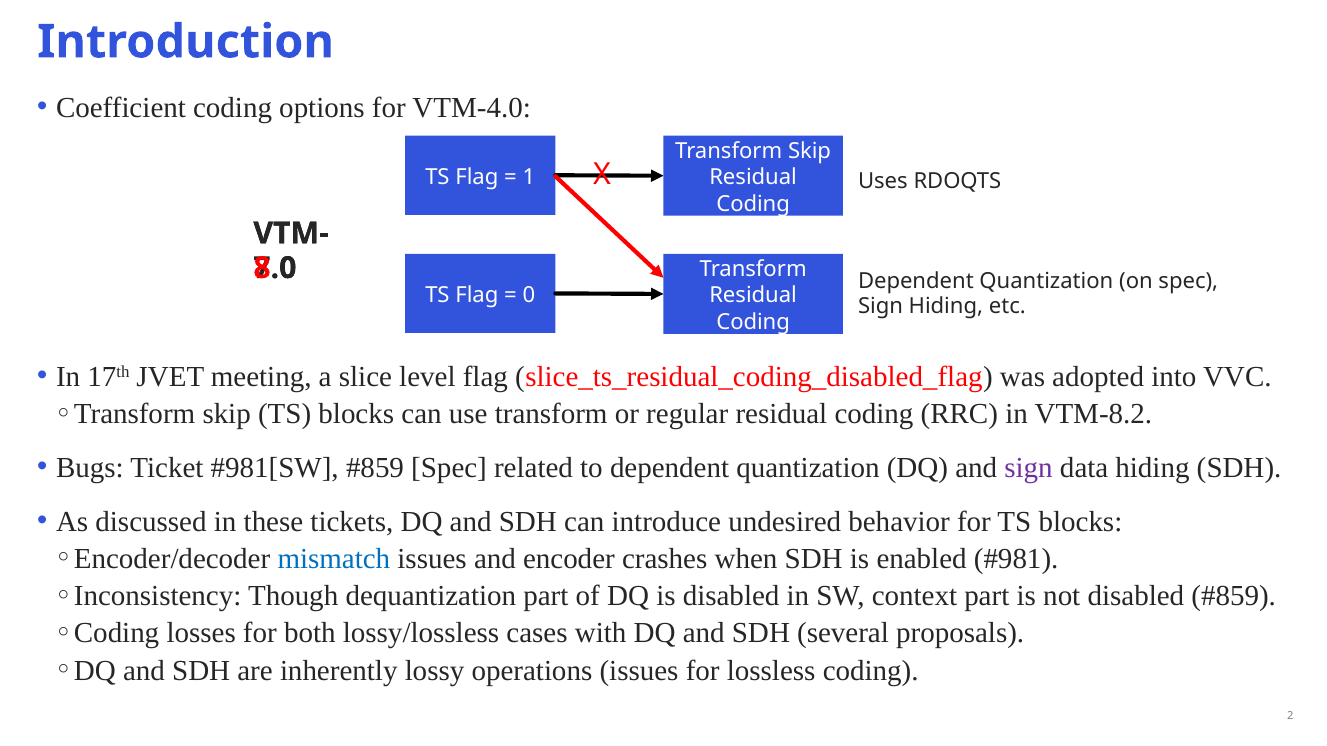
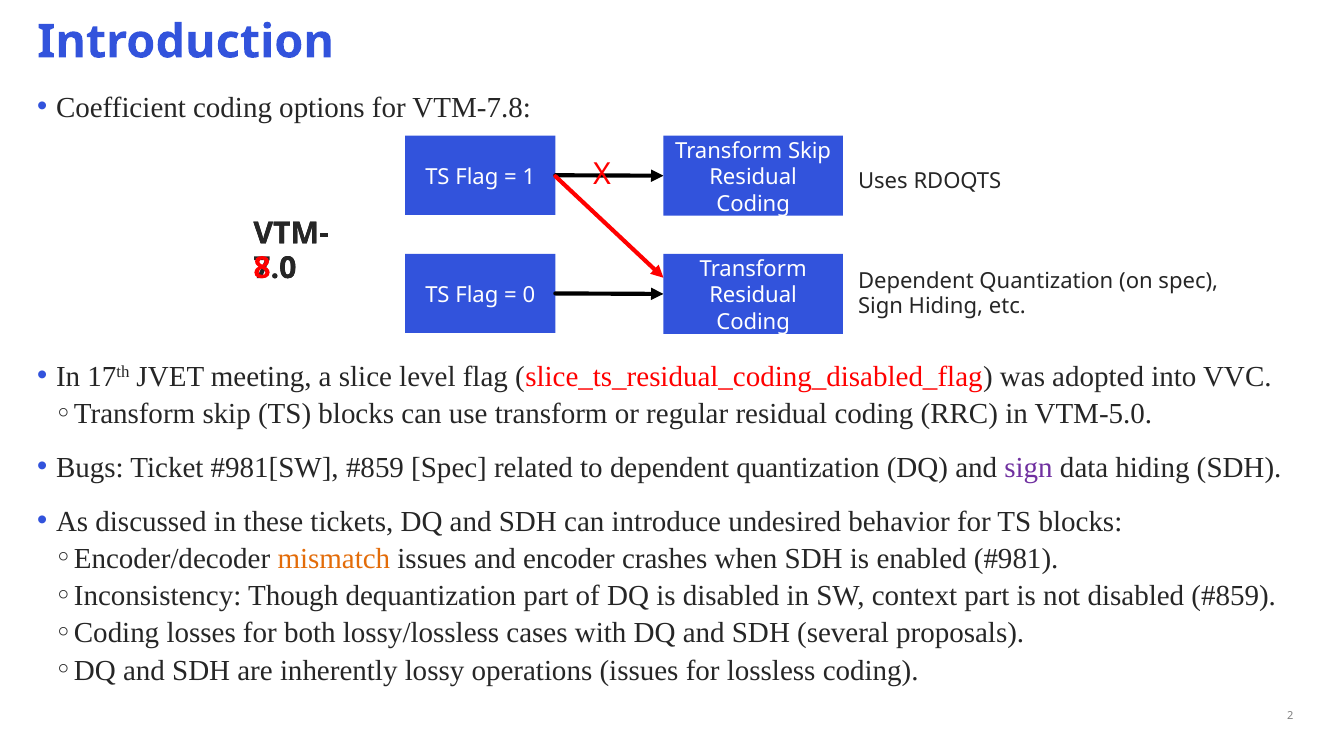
VTM-4.0: VTM-4.0 -> VTM-7.8
VTM-8.2: VTM-8.2 -> VTM-5.0
mismatch colour: blue -> orange
